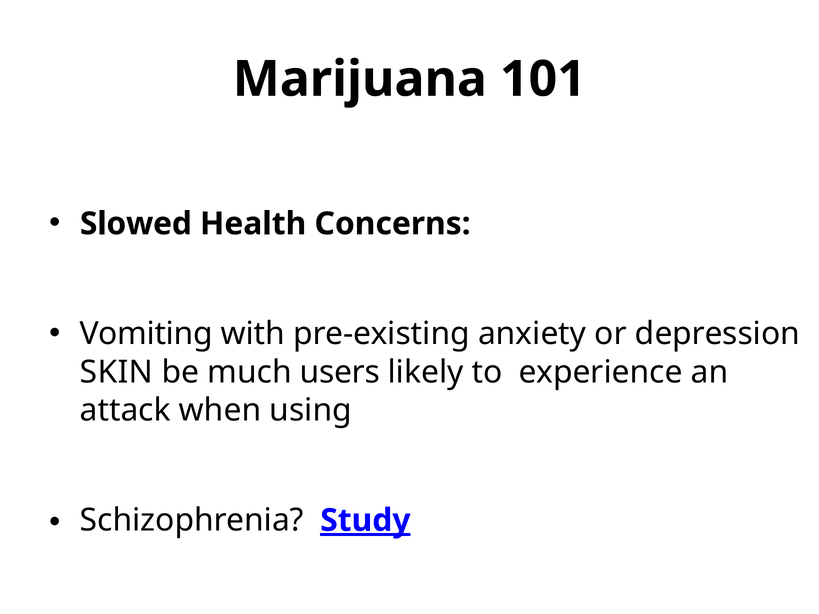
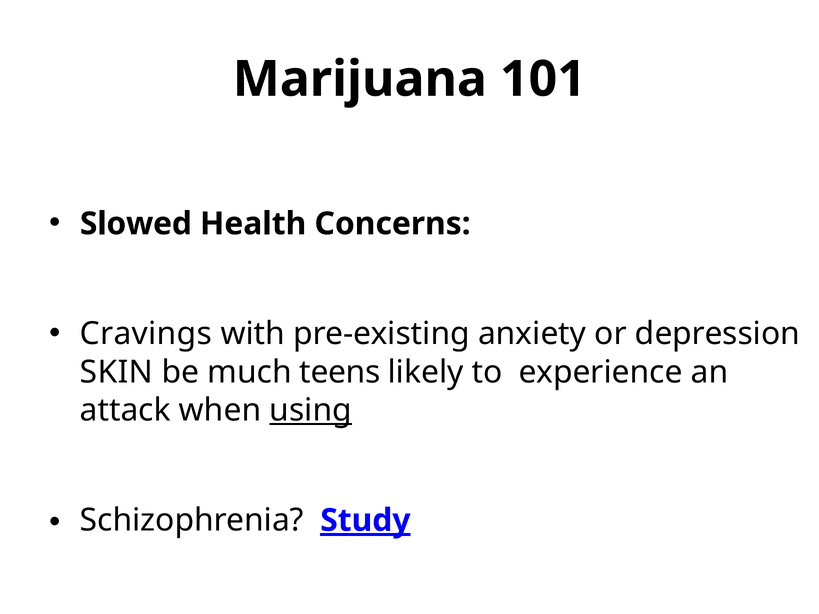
Vomiting: Vomiting -> Cravings
users: users -> teens
using underline: none -> present
